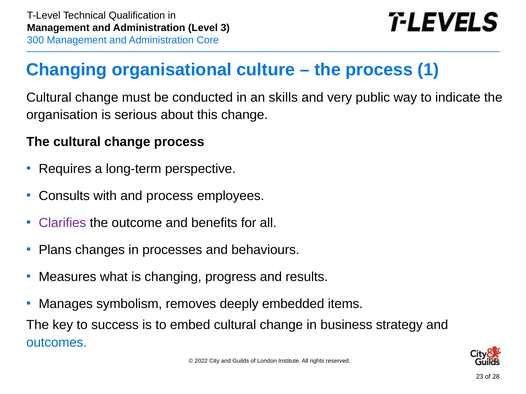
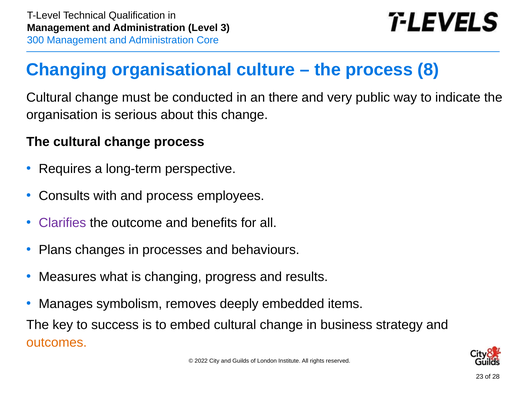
1: 1 -> 8
skills: skills -> there
outcomes colour: blue -> orange
